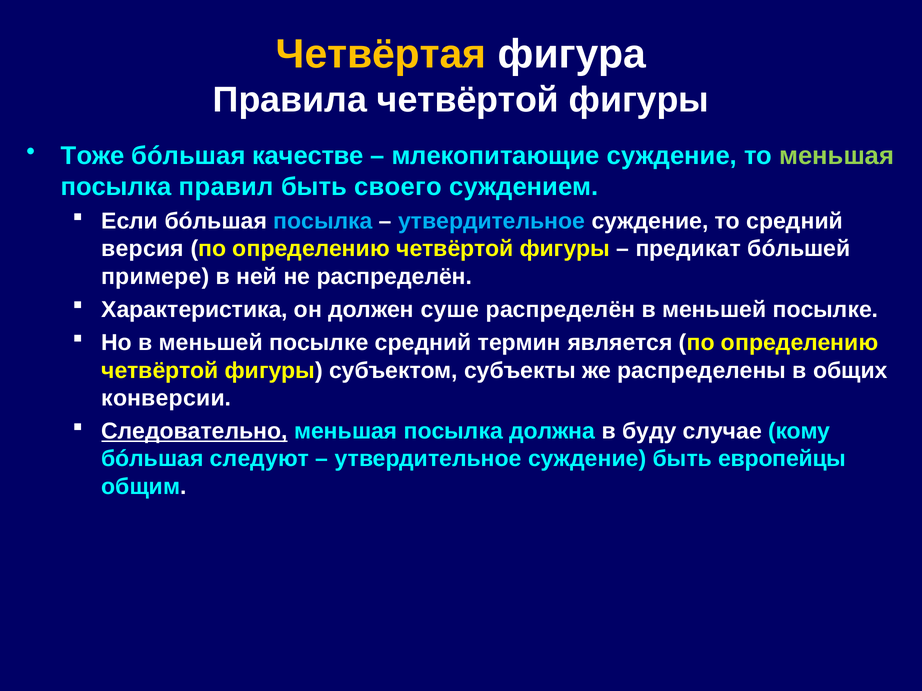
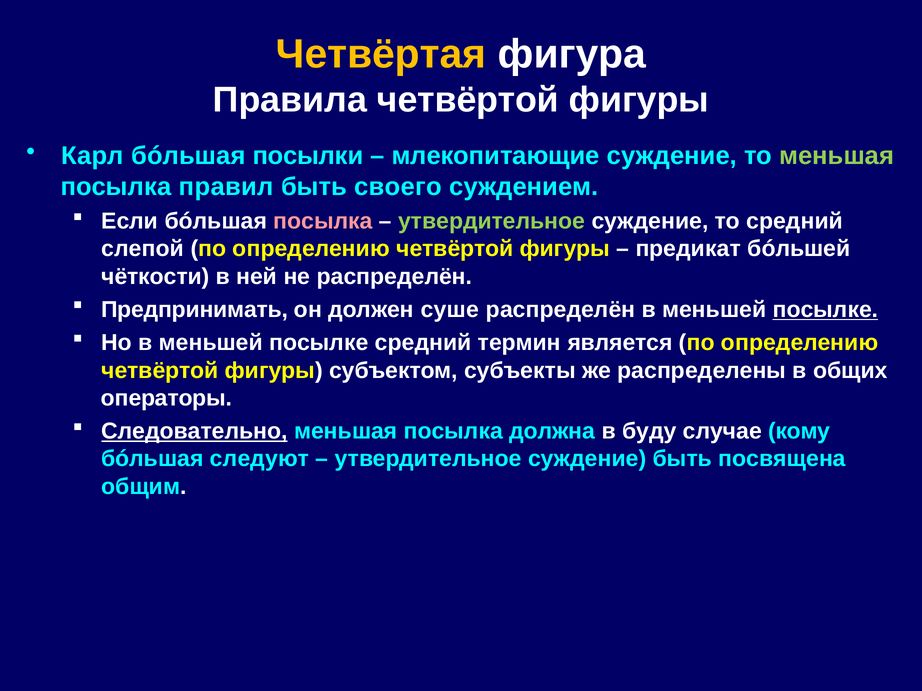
Тоже: Тоже -> Карл
качестве: качестве -> посылки
посылка at (323, 221) colour: light blue -> pink
утвердительное at (492, 221) colour: light blue -> light green
версия: версия -> слепой
примере: примере -> чёткости
Характеристика: Характеристика -> Предпринимать
посылке at (825, 310) underline: none -> present
конверсии: конверсии -> операторы
европейцы: европейцы -> посвящена
